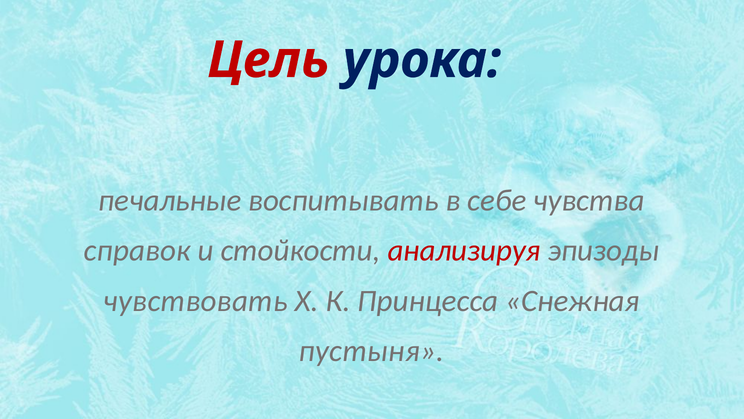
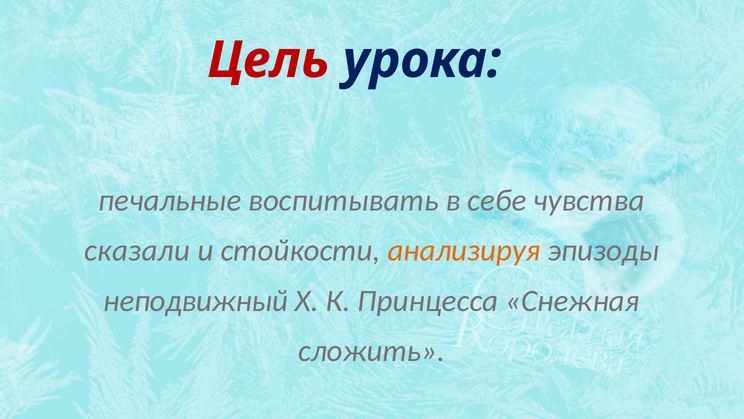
справок: справок -> сказали
анализируя colour: red -> orange
чувствовать: чувствовать -> неподвижный
пустыня: пустыня -> сложить
